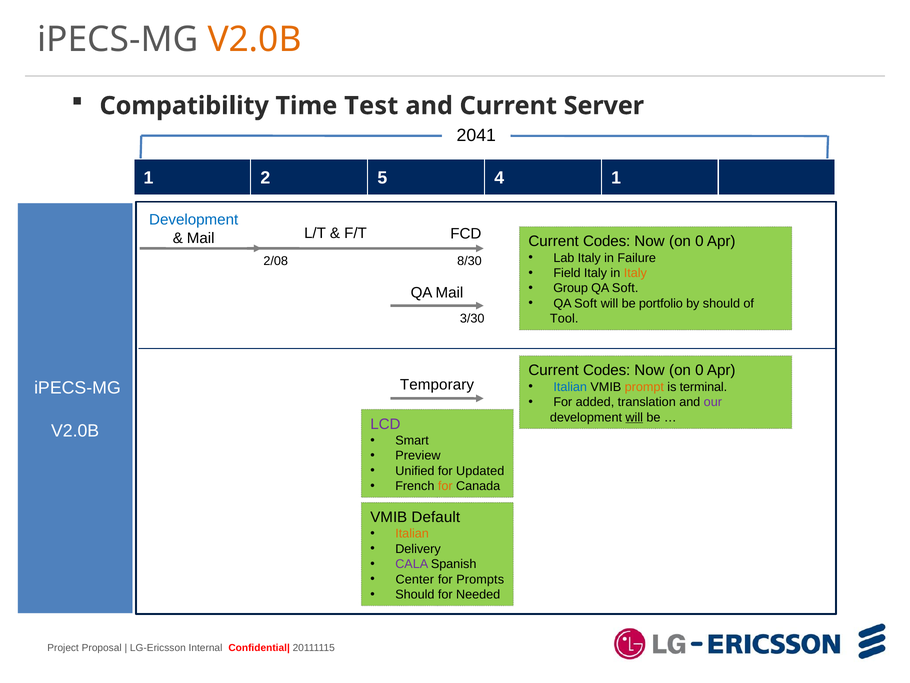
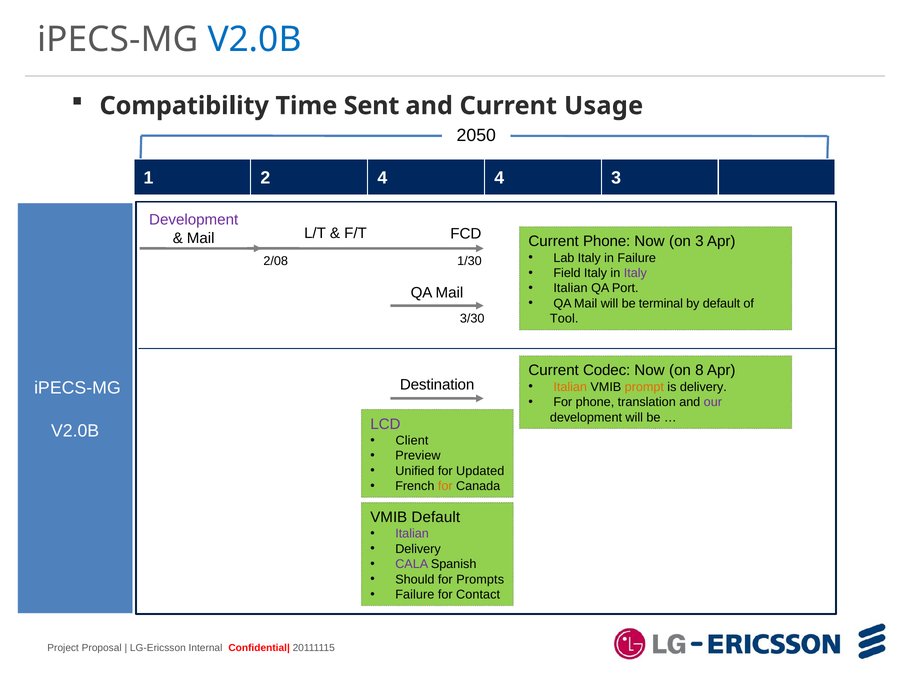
V2.0B at (255, 40) colour: orange -> blue
Test: Test -> Sent
Server: Server -> Usage
2041: 2041 -> 2050
2 5: 5 -> 4
4 1: 1 -> 3
Development at (194, 220) colour: blue -> purple
Codes at (607, 241): Codes -> Phone
0 at (699, 241): 0 -> 3
8/30: 8/30 -> 1/30
Italy at (635, 273) colour: orange -> purple
Group at (571, 288): Group -> Italian
Soft at (625, 288): Soft -> Port
Soft at (586, 303): Soft -> Mail
portfolio: portfolio -> terminal
by should: should -> default
Codes at (607, 370): Codes -> Codec
0 at (699, 370): 0 -> 8
Temporary: Temporary -> Destination
Italian at (570, 387) colour: blue -> orange
is terminal: terminal -> delivery
For added: added -> phone
will at (634, 417) underline: present -> none
Smart: Smart -> Client
Italian at (412, 533) colour: orange -> purple
Center: Center -> Should
Should at (415, 594): Should -> Failure
Needed: Needed -> Contact
